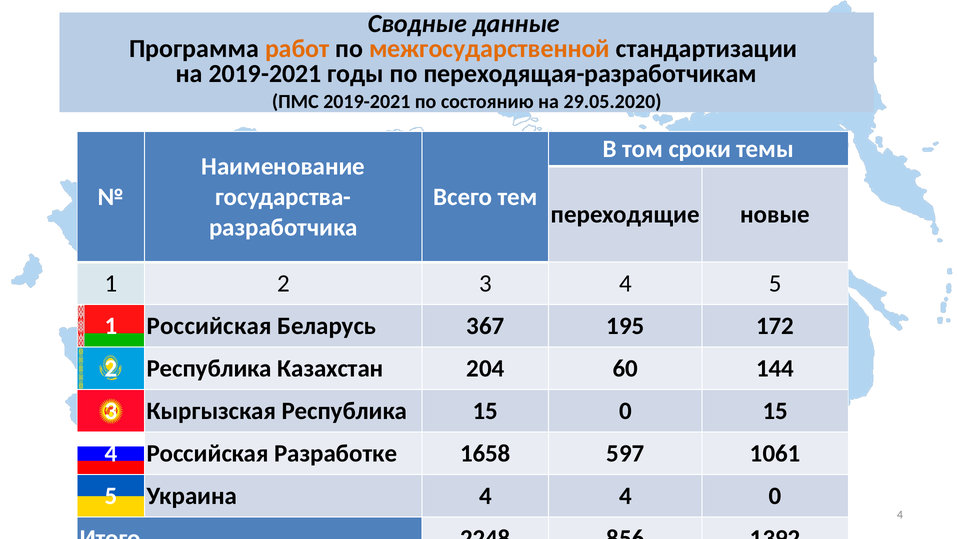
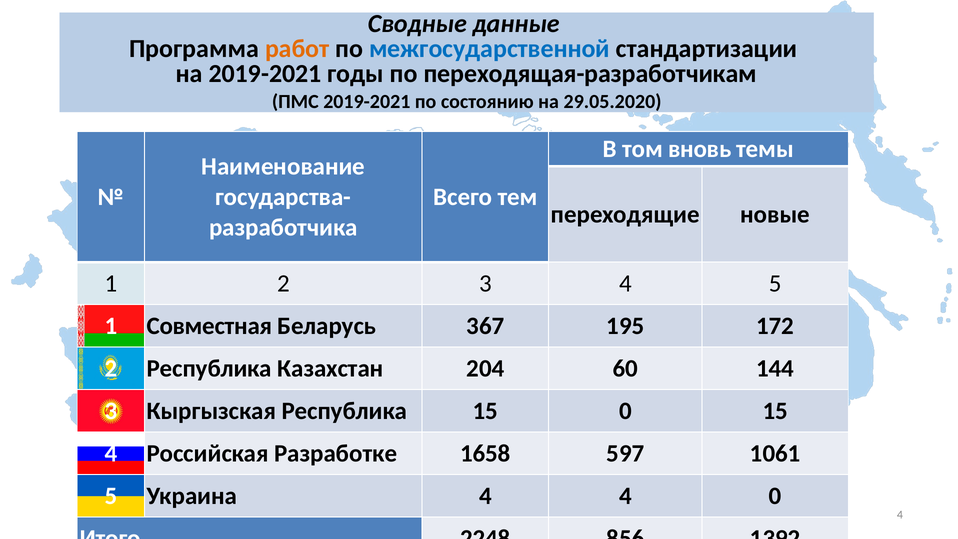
межгосударственной colour: orange -> blue
сроки: сроки -> вновь
1 Российская: Российская -> Совместная
